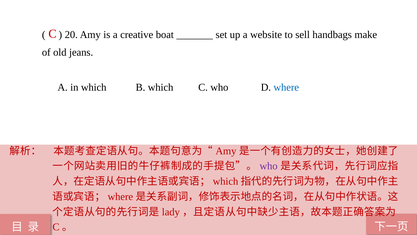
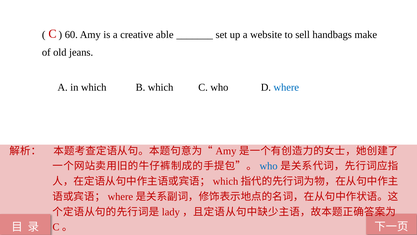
20: 20 -> 60
boat: boat -> able
who at (269, 166) colour: purple -> blue
